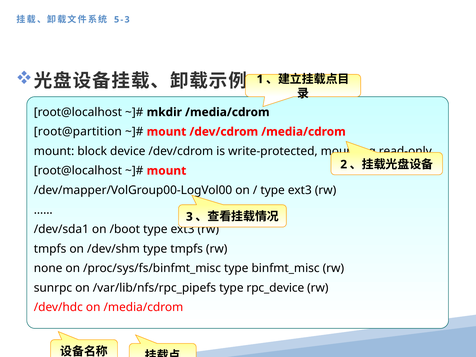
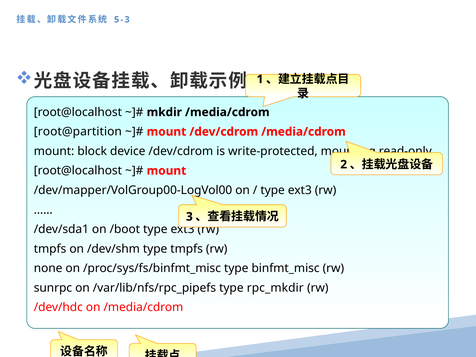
rpc_device: rpc_device -> rpc_mkdir
